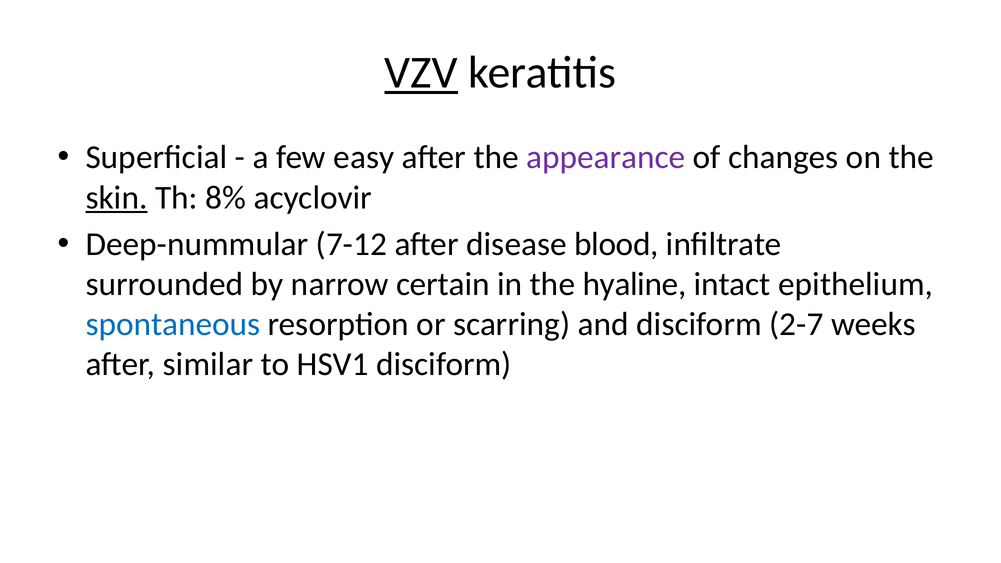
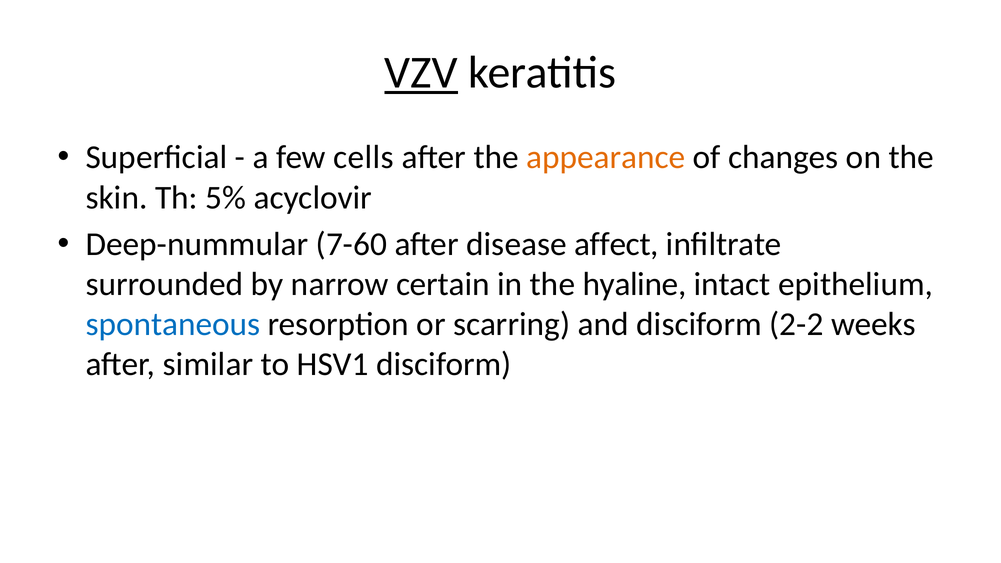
easy: easy -> cells
appearance colour: purple -> orange
skin underline: present -> none
8%: 8% -> 5%
7-12: 7-12 -> 7-60
blood: blood -> affect
2-7: 2-7 -> 2-2
